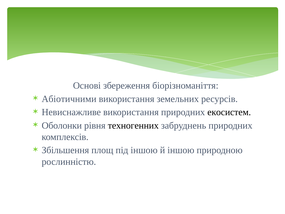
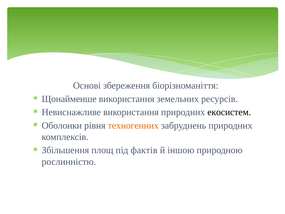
Абіотичними: Абіотичними -> Щонайменше
техногенних colour: black -> orange
під іншою: іншою -> фактів
